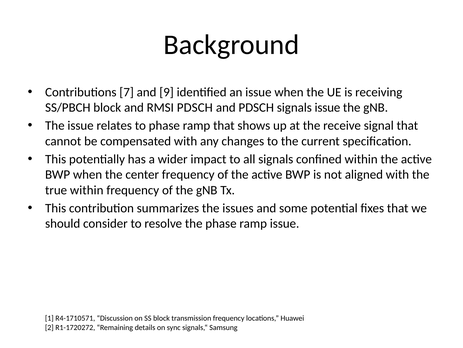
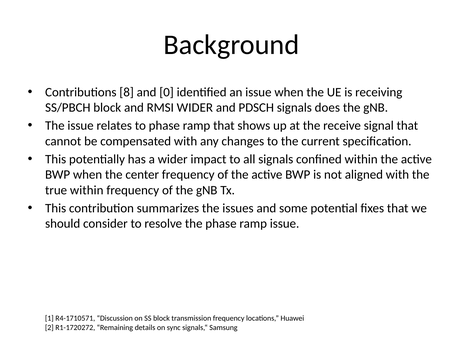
7: 7 -> 8
9: 9 -> 0
RMSI PDSCH: PDSCH -> WIDER
signals issue: issue -> does
